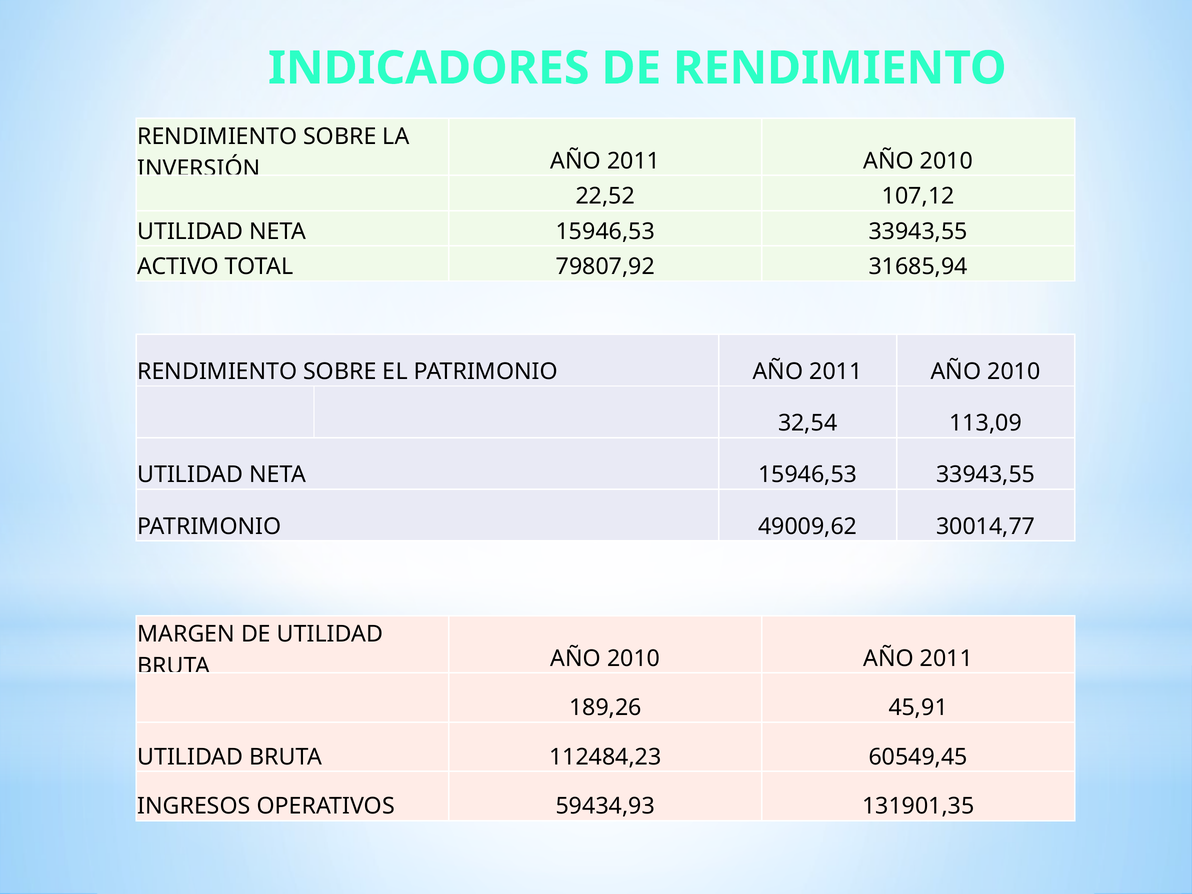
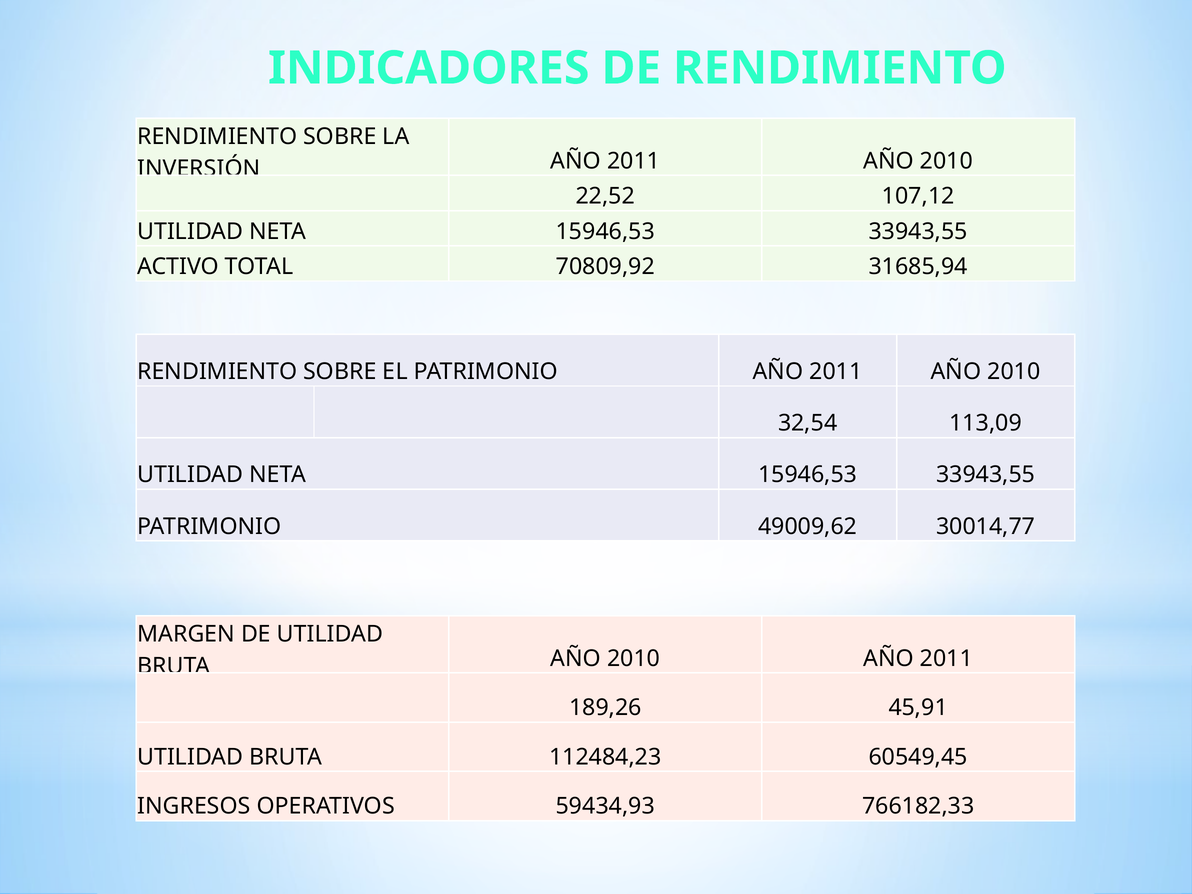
79807,92: 79807,92 -> 70809,92
131901,35: 131901,35 -> 766182,33
